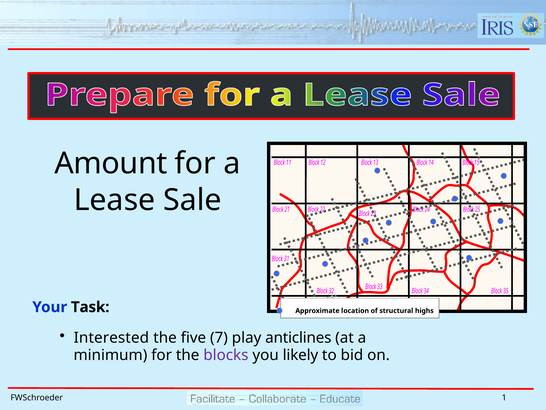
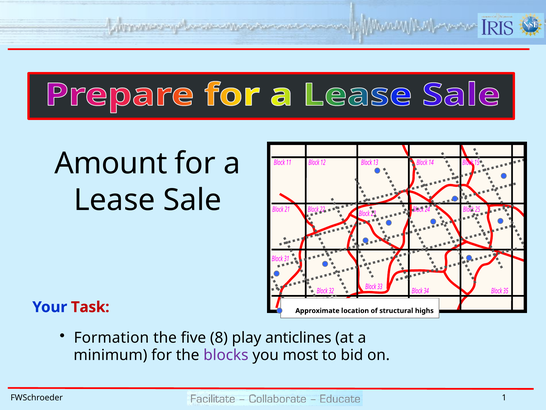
Task colour: black -> red
Interested: Interested -> Formation
7: 7 -> 8
likely: likely -> most
